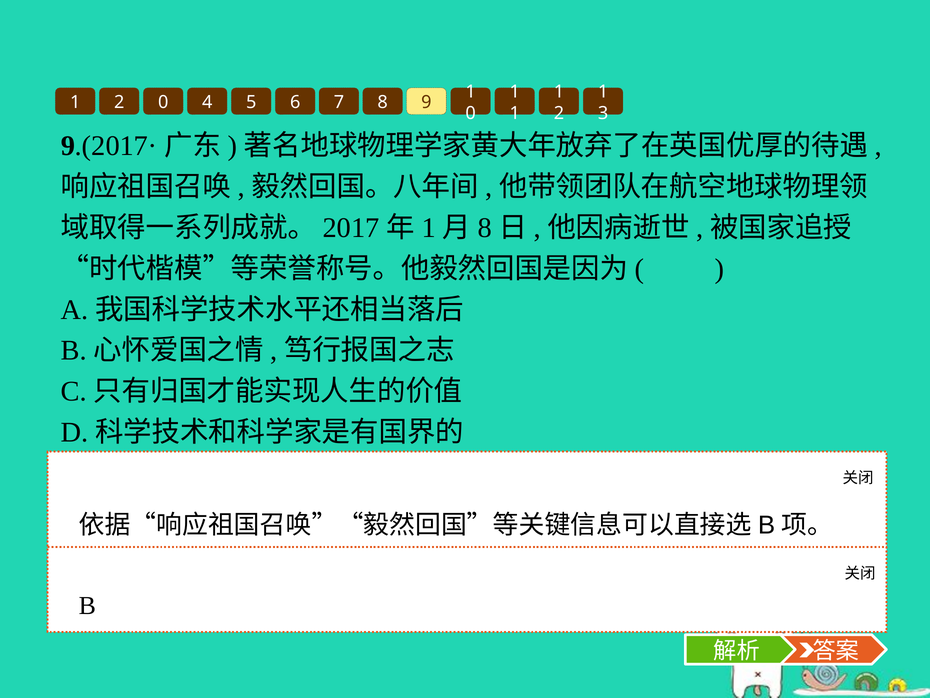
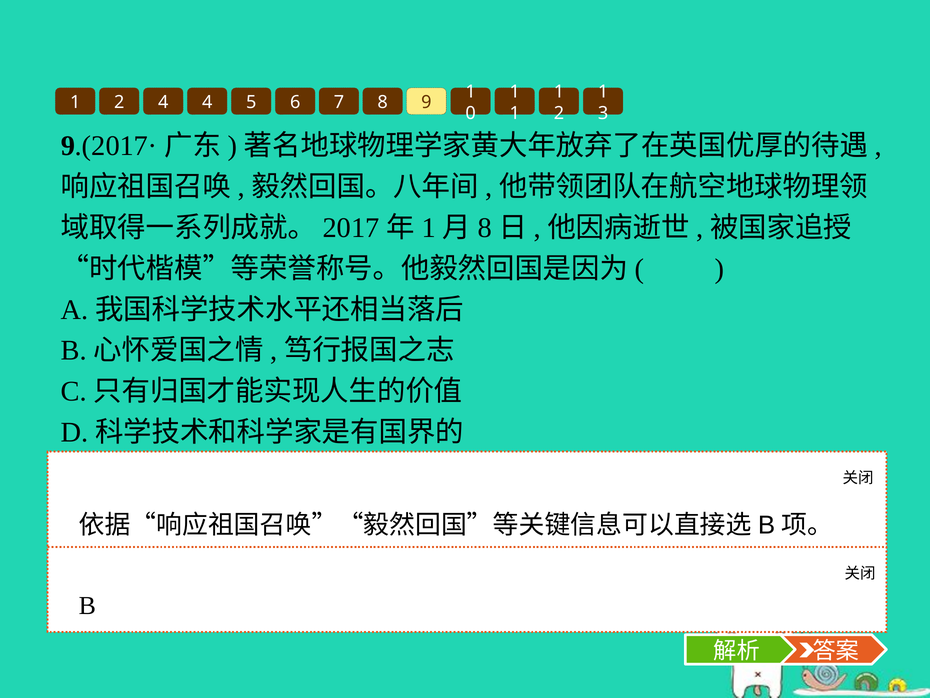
2 0: 0 -> 4
